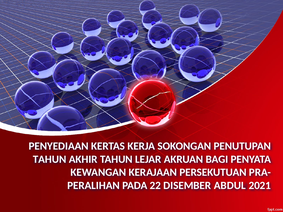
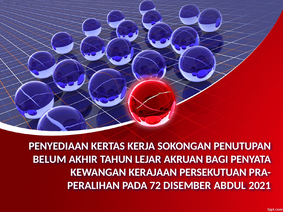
TAHUN at (50, 159): TAHUN -> BELUM
22: 22 -> 72
